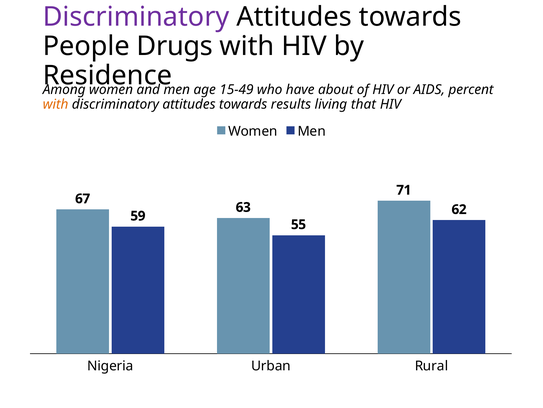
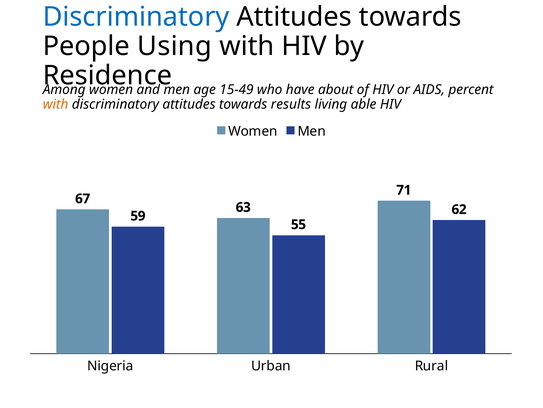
Discriminatory at (136, 17) colour: purple -> blue
Drugs: Drugs -> Using
that: that -> able
